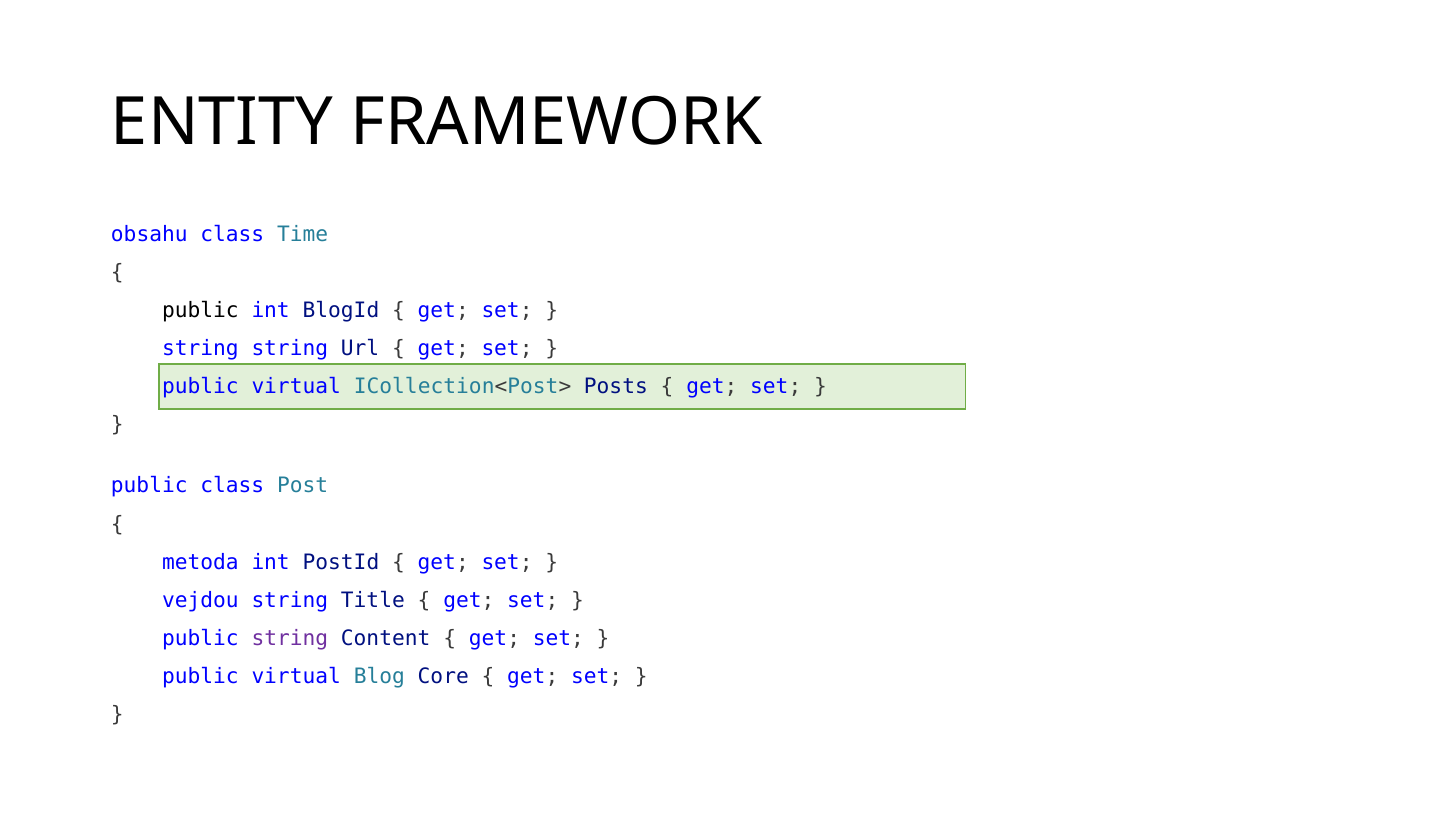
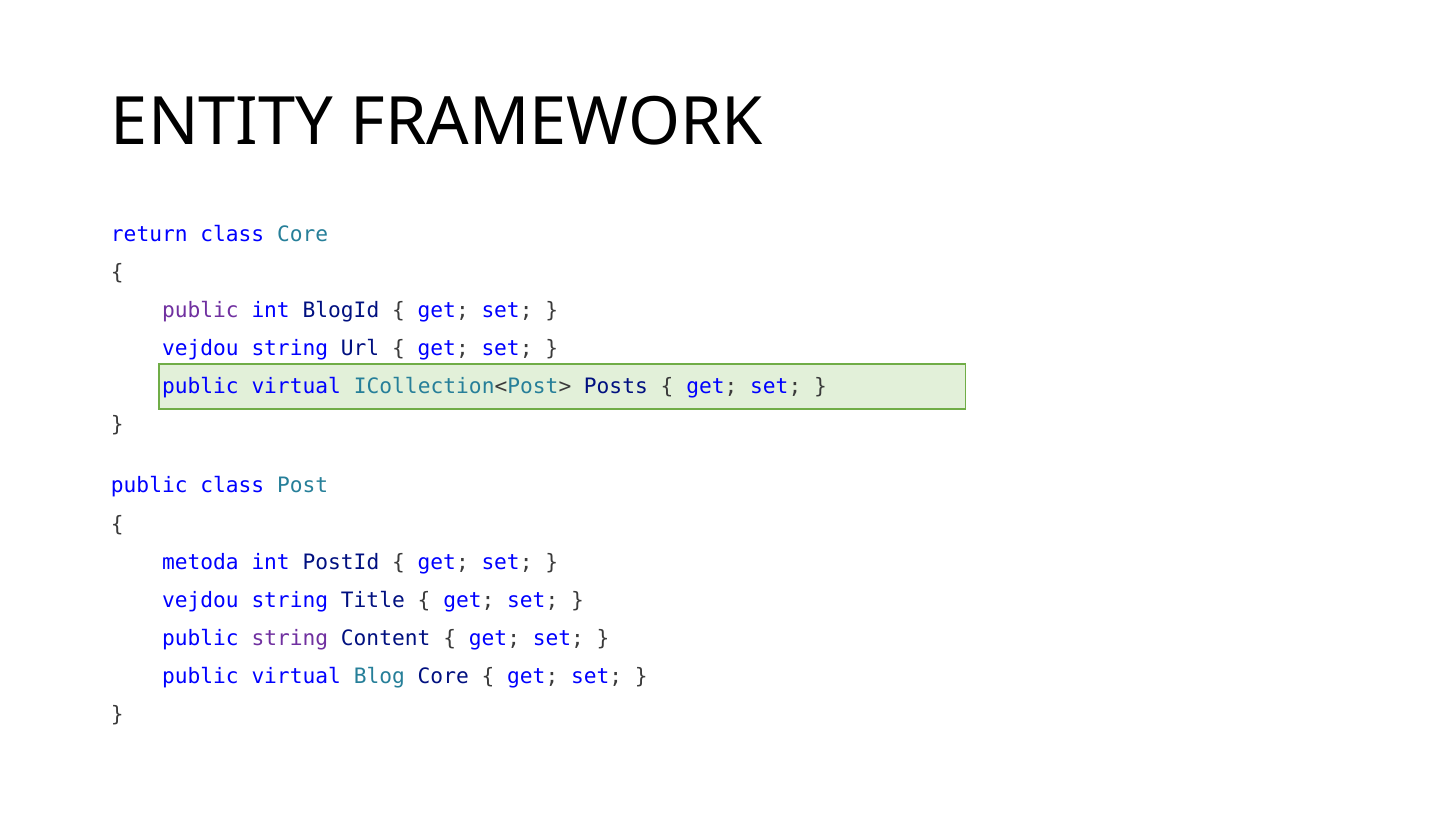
obsahu: obsahu -> return
class Time: Time -> Core
public at (200, 311) colour: black -> purple
string at (200, 349): string -> vejdou
